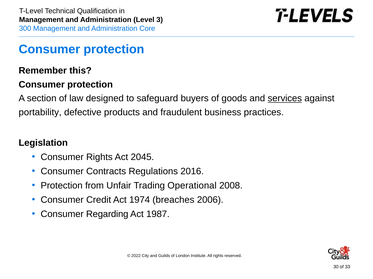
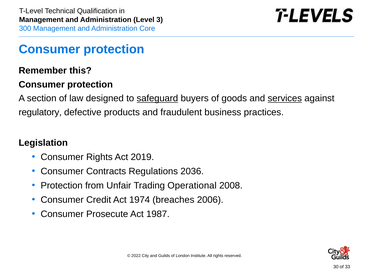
safeguard underline: none -> present
portability: portability -> regulatory
2045: 2045 -> 2019
2016: 2016 -> 2036
Regarding: Regarding -> Prosecute
